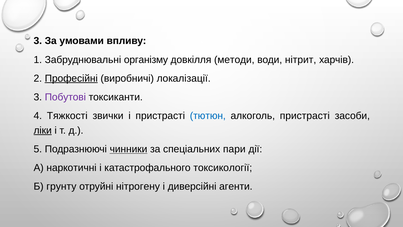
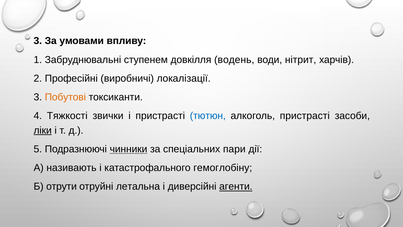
організму: організму -> ступенем
методи: методи -> водень
Професійні underline: present -> none
Побутові colour: purple -> orange
наркотичні: наркотичні -> називають
токсикології: токсикології -> гемоглобіну
грунту: грунту -> отрути
нітрогену: нітрогену -> летальна
агенти underline: none -> present
